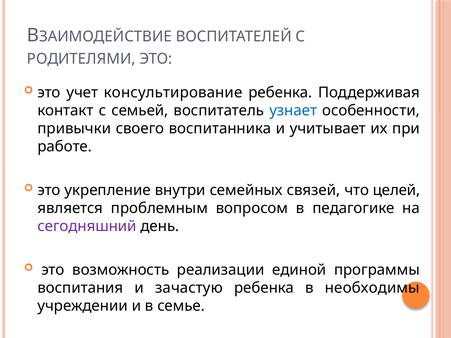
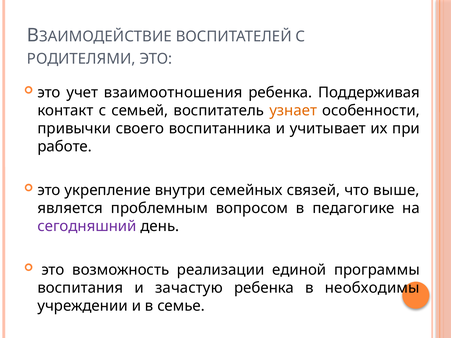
консультирование: консультирование -> взаимоотношения
узнает colour: blue -> orange
целей: целей -> выше
